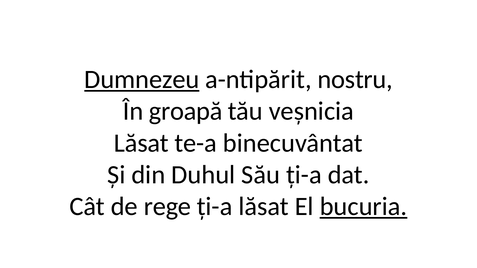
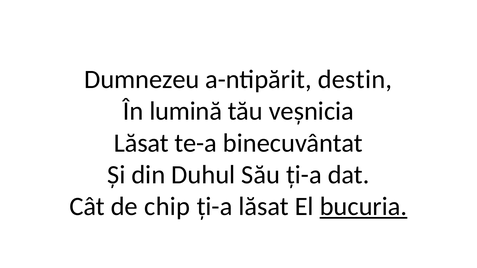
Dumnezeu underline: present -> none
nostru: nostru -> destin
groapă: groapă -> lumină
rege: rege -> chip
